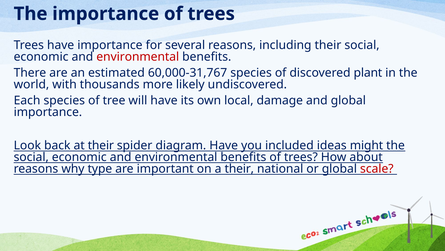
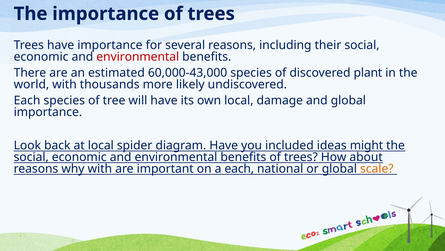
60,000-31,767: 60,000-31,767 -> 60,000-43,000
at their: their -> local
why type: type -> with
a their: their -> each
scale colour: red -> orange
